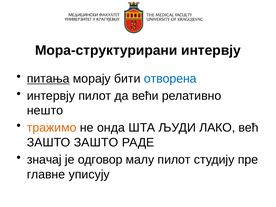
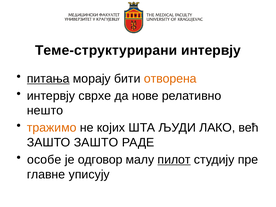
Мора-структурирани: Мора-структурирани -> Теме-структурирани
отворена colour: blue -> orange
интервју пилот: пилот -> сврхе
већи: већи -> нове
онда: онда -> којих
значај: значај -> особе
пилот at (174, 160) underline: none -> present
